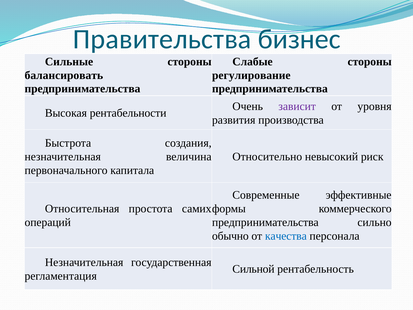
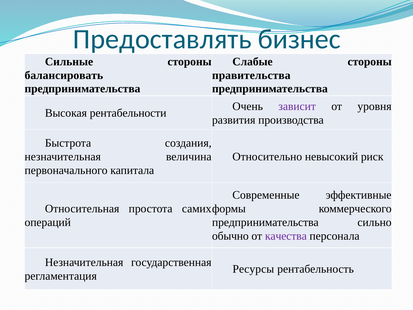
Правительства: Правительства -> Предоставлять
регулирование: регулирование -> правительства
качества colour: blue -> purple
Сильной: Сильной -> Ресурсы
